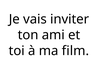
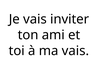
ma film: film -> vais
